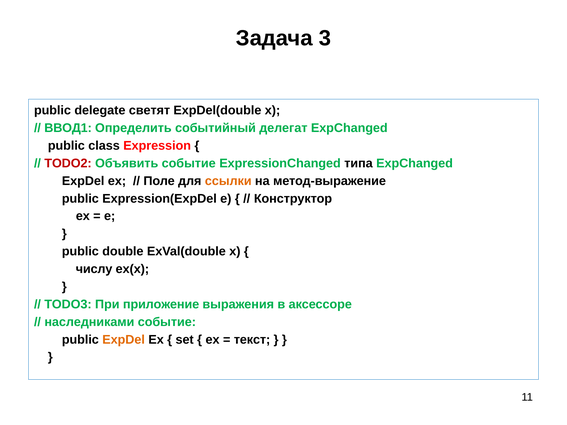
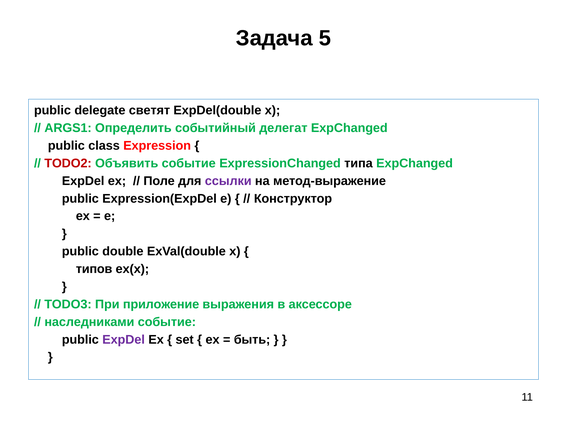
3: 3 -> 5
ВВОД1: ВВОД1 -> ARGS1
ссылки colour: orange -> purple
числу: числу -> типов
ExpDel at (124, 340) colour: orange -> purple
текст: текст -> быть
